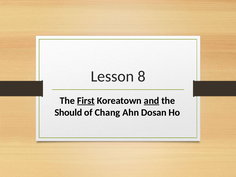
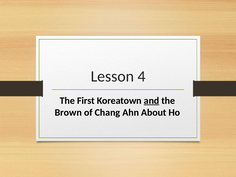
8: 8 -> 4
First underline: present -> none
Should: Should -> Brown
Dosan: Dosan -> About
